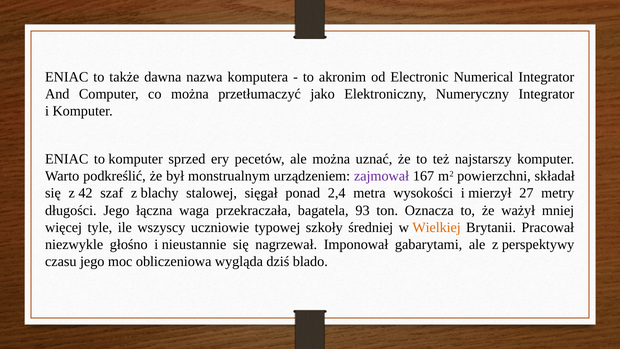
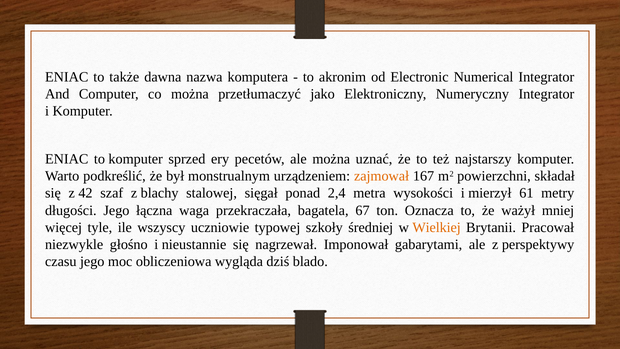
zajmował colour: purple -> orange
27: 27 -> 61
93: 93 -> 67
